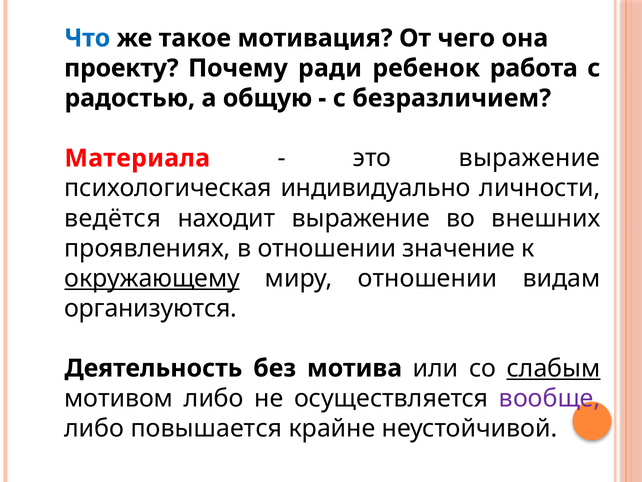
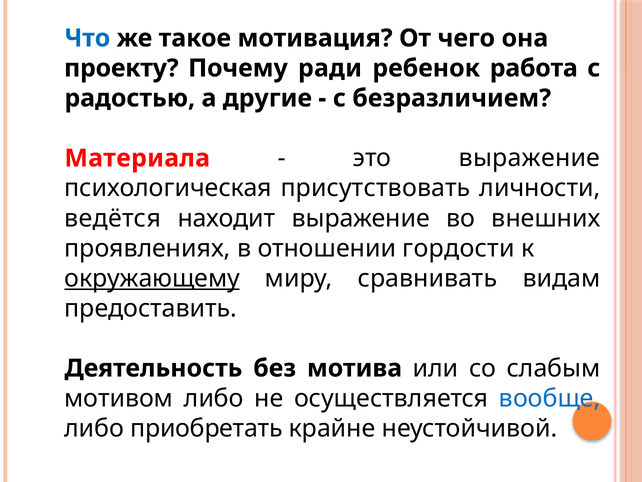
общую: общую -> другие
индивидуально: индивидуально -> присутствовать
значение: значение -> гордости
миру отношении: отношении -> сравнивать
организуются: организуются -> предоставить
слабым underline: present -> none
вообще colour: purple -> blue
повышается: повышается -> приобретать
